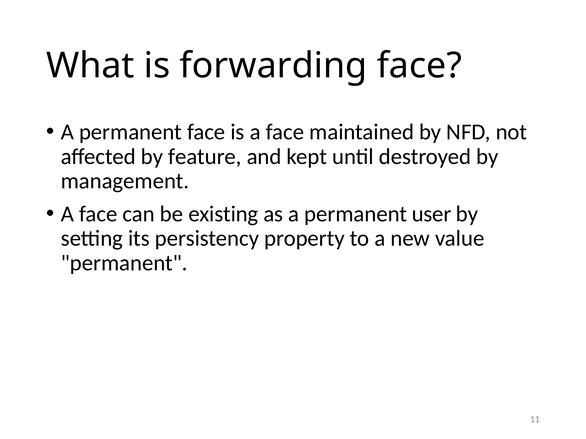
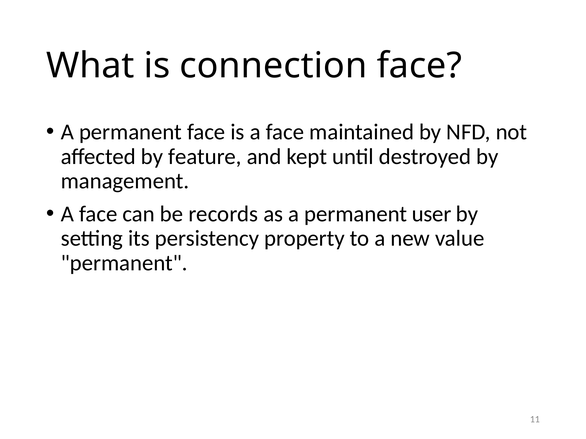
forwarding: forwarding -> connection
existing: existing -> records
